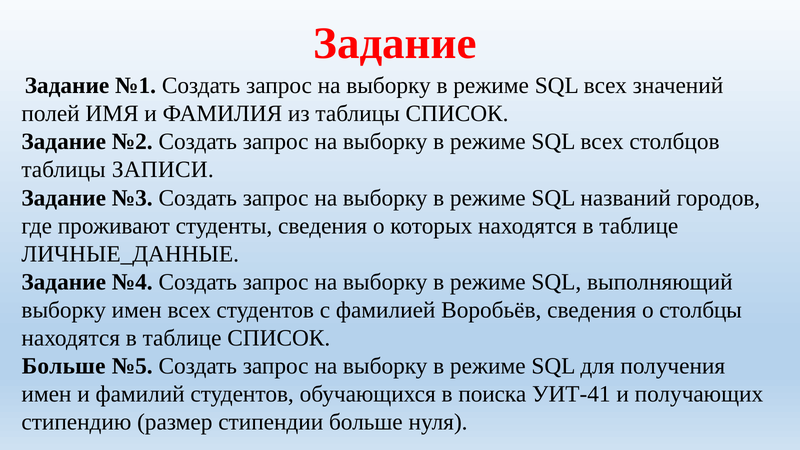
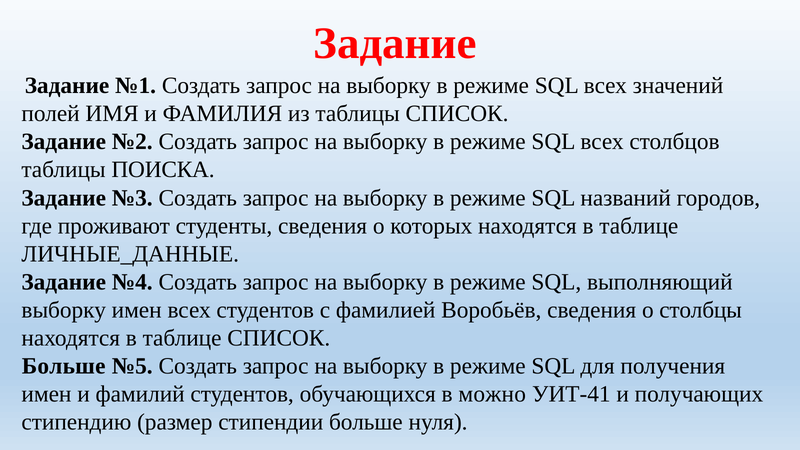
ЗАПИСИ: ЗАПИСИ -> ПОИСКА
поиска: поиска -> можно
